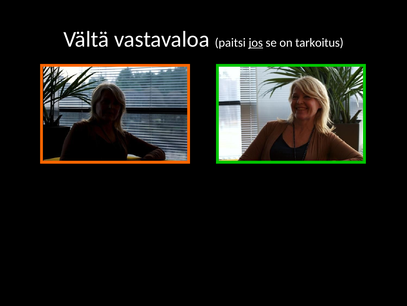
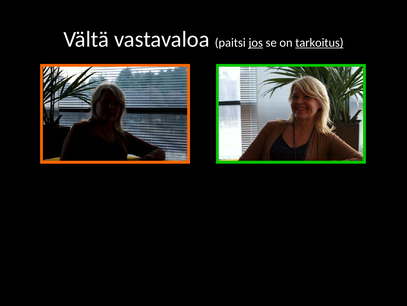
tarkoitus underline: none -> present
